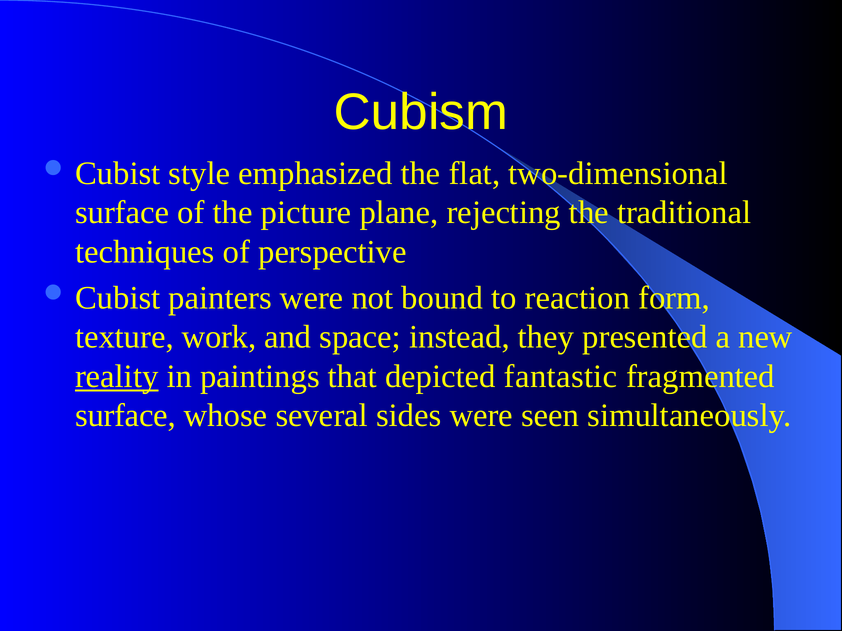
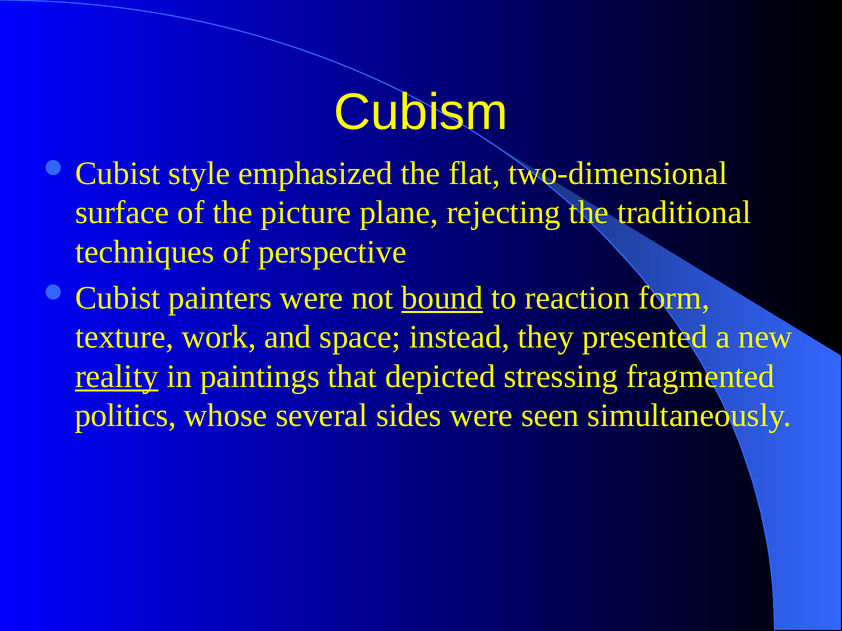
bound underline: none -> present
fantastic: fantastic -> stressing
surface at (125, 416): surface -> politics
